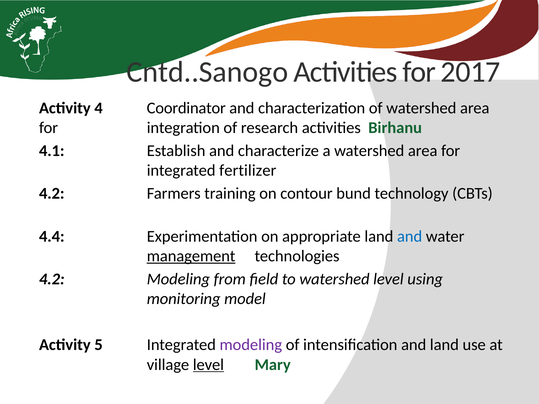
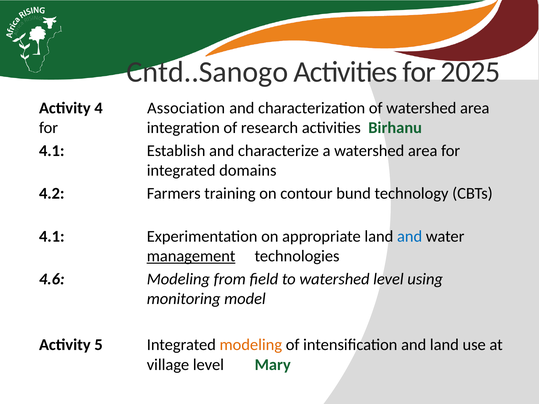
2017: 2017 -> 2025
Coordinator: Coordinator -> Association
fertilizer: fertilizer -> domains
4.4 at (52, 236): 4.4 -> 4.1
4.2 at (52, 279): 4.2 -> 4.6
modeling at (251, 345) colour: purple -> orange
level at (208, 365) underline: present -> none
